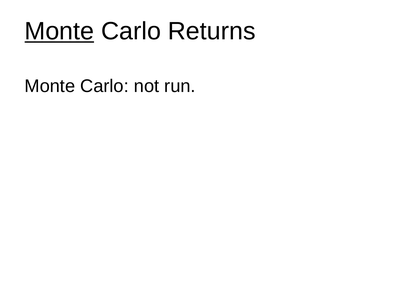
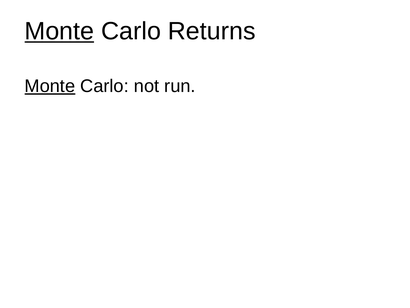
Monte at (50, 86) underline: none -> present
